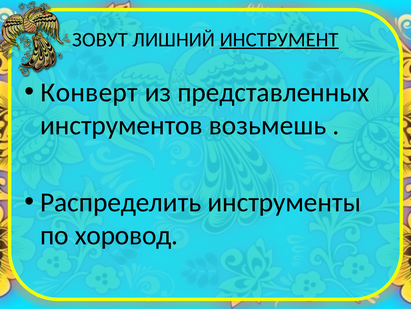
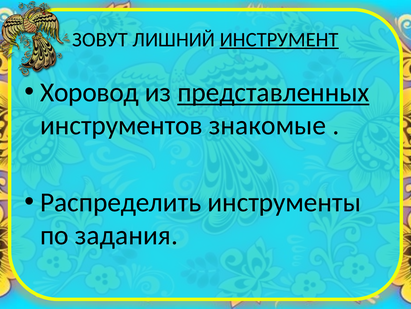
Конверт: Конверт -> Хоровод
представленных underline: none -> present
возьмешь: возьмешь -> знакомые
хоровод: хоровод -> задания
